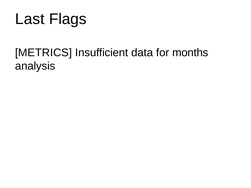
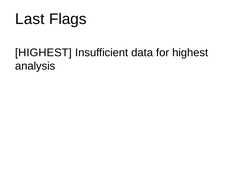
METRICS at (43, 53): METRICS -> HIGHEST
for months: months -> highest
